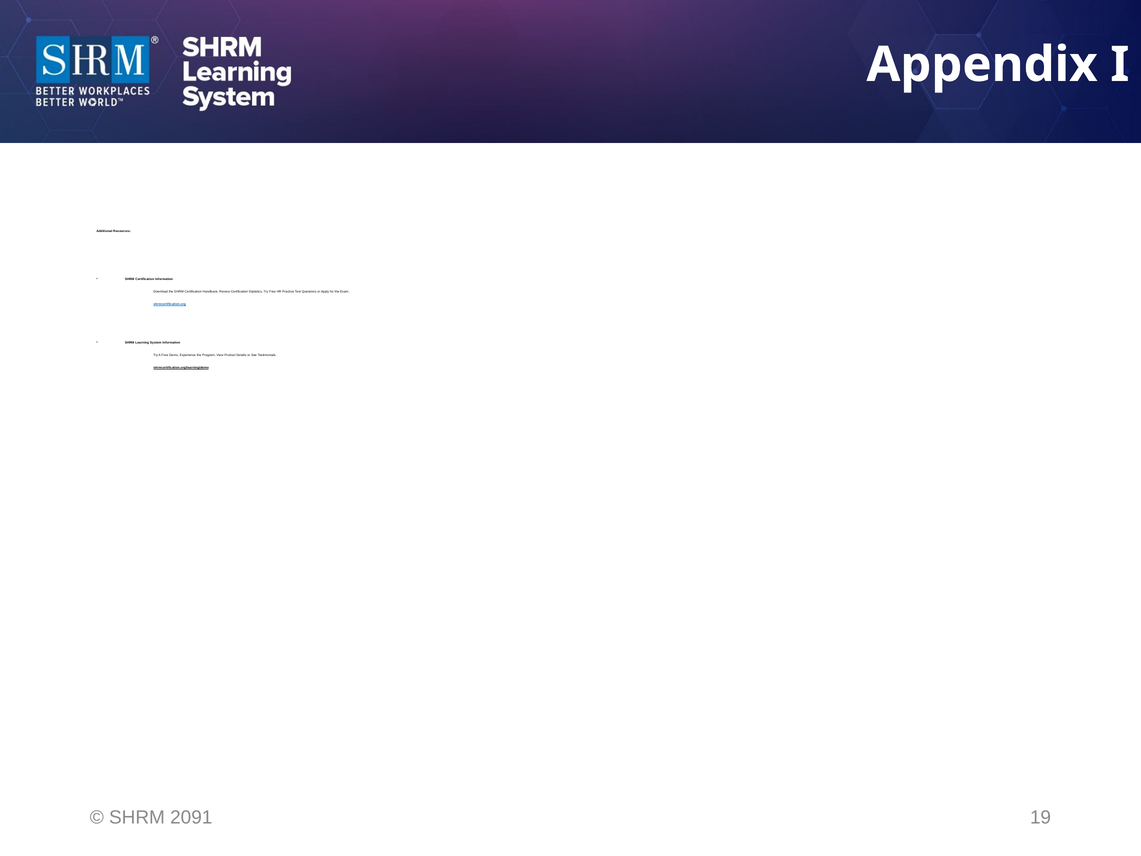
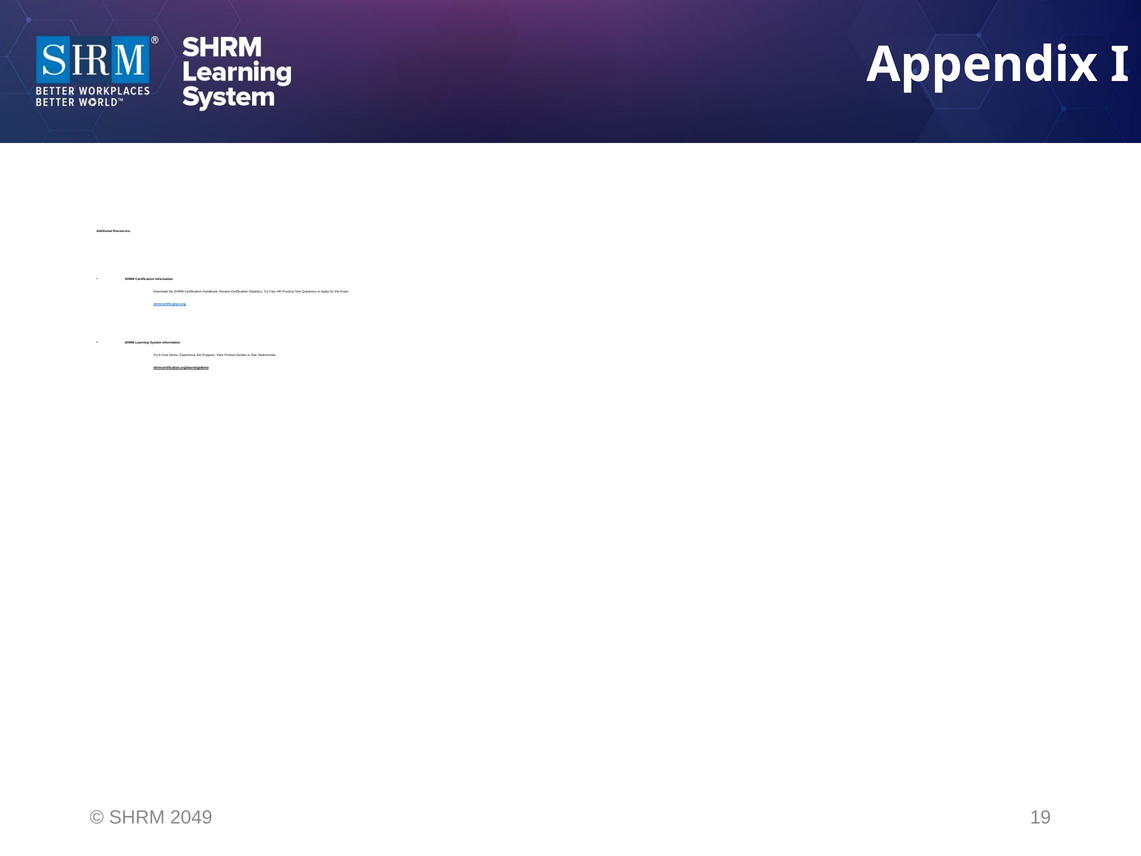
2091: 2091 -> 2049
